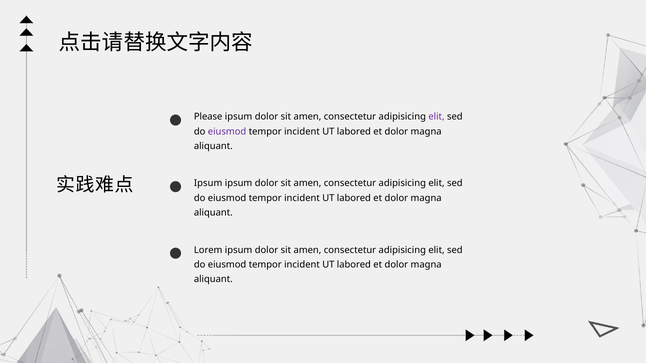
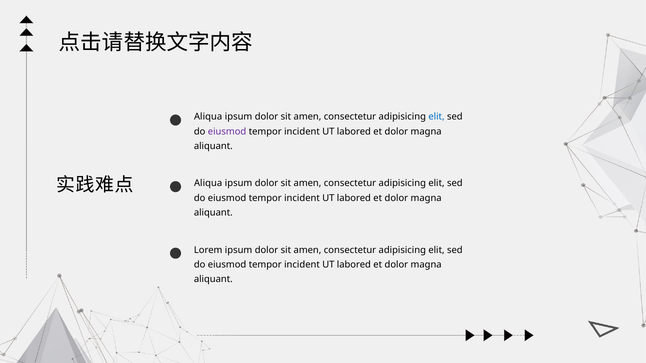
Please at (208, 117): Please -> Aliqua
elit at (436, 117) colour: purple -> blue
Ipsum at (208, 184): Ipsum -> Aliqua
